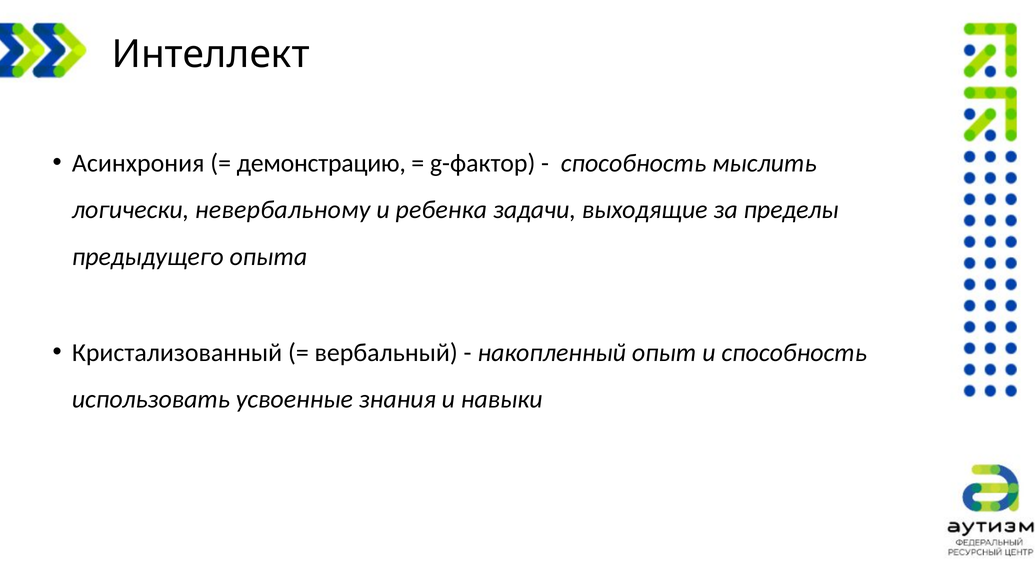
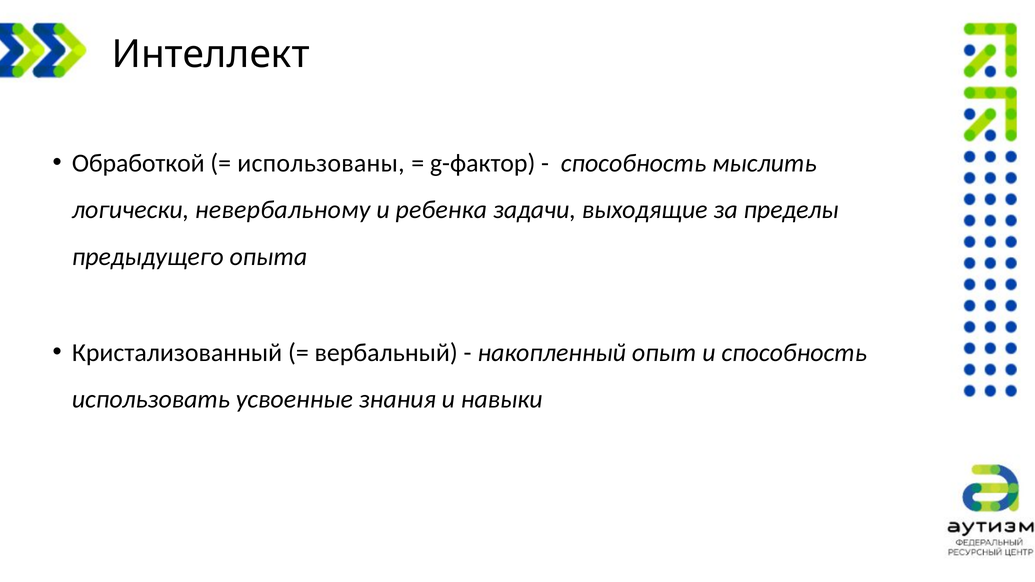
Асинхрония: Асинхрония -> Обработкой
демонстрацию: демонстрацию -> использованы
